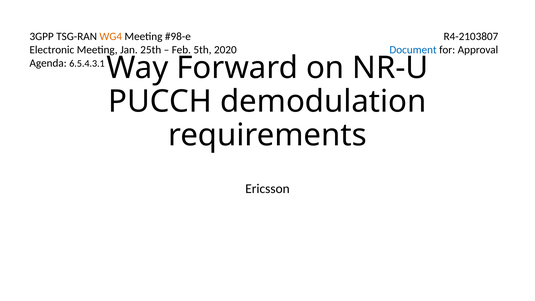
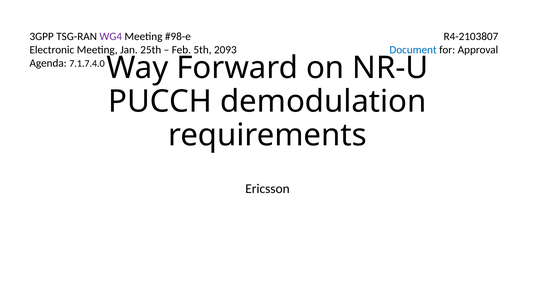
WG4 colour: orange -> purple
2020: 2020 -> 2093
6.5.4.3.1: 6.5.4.3.1 -> 7.1.7.4.0
